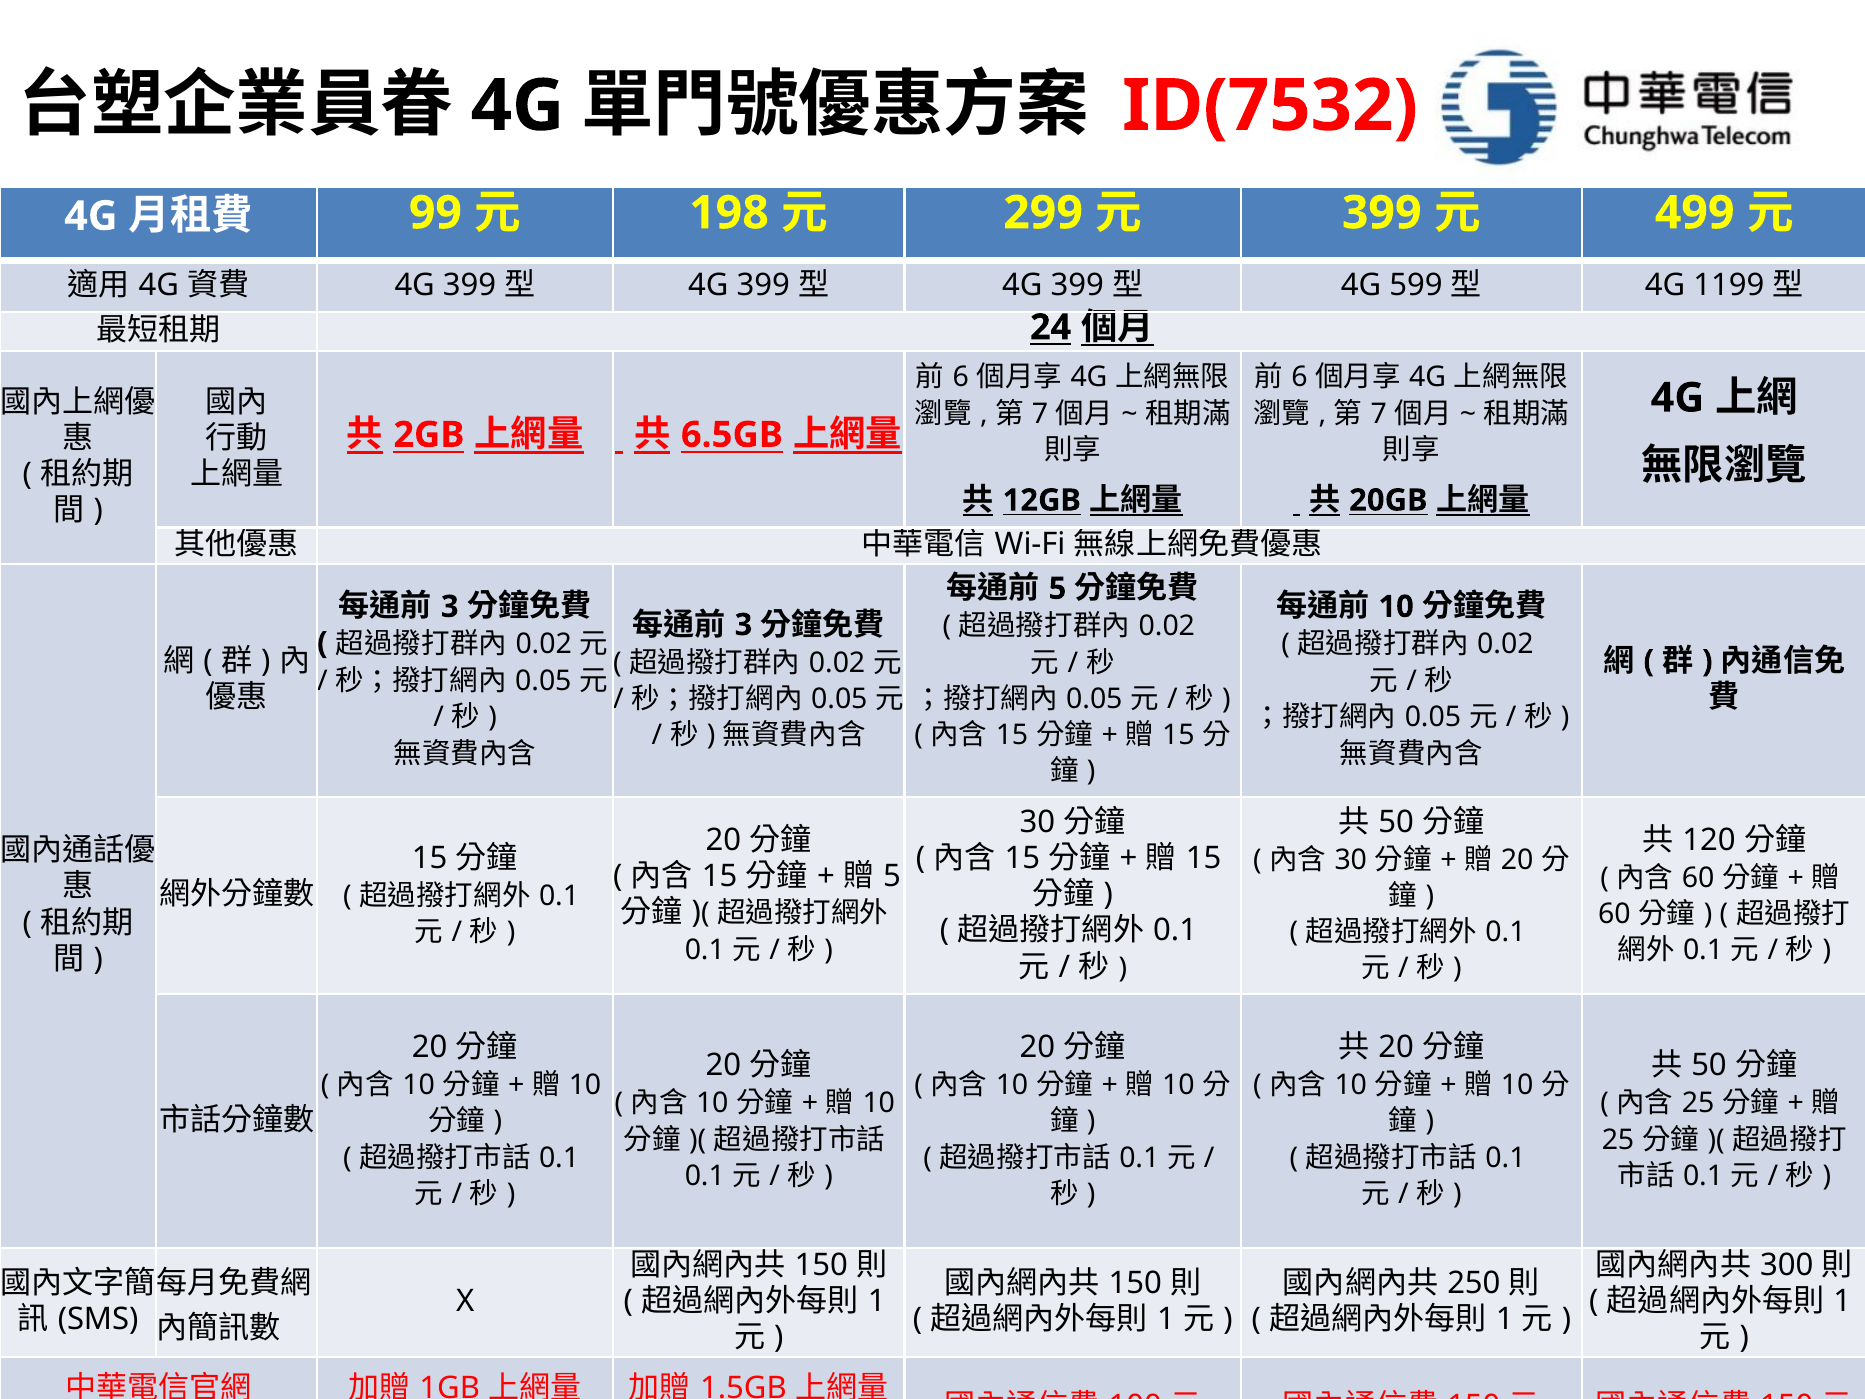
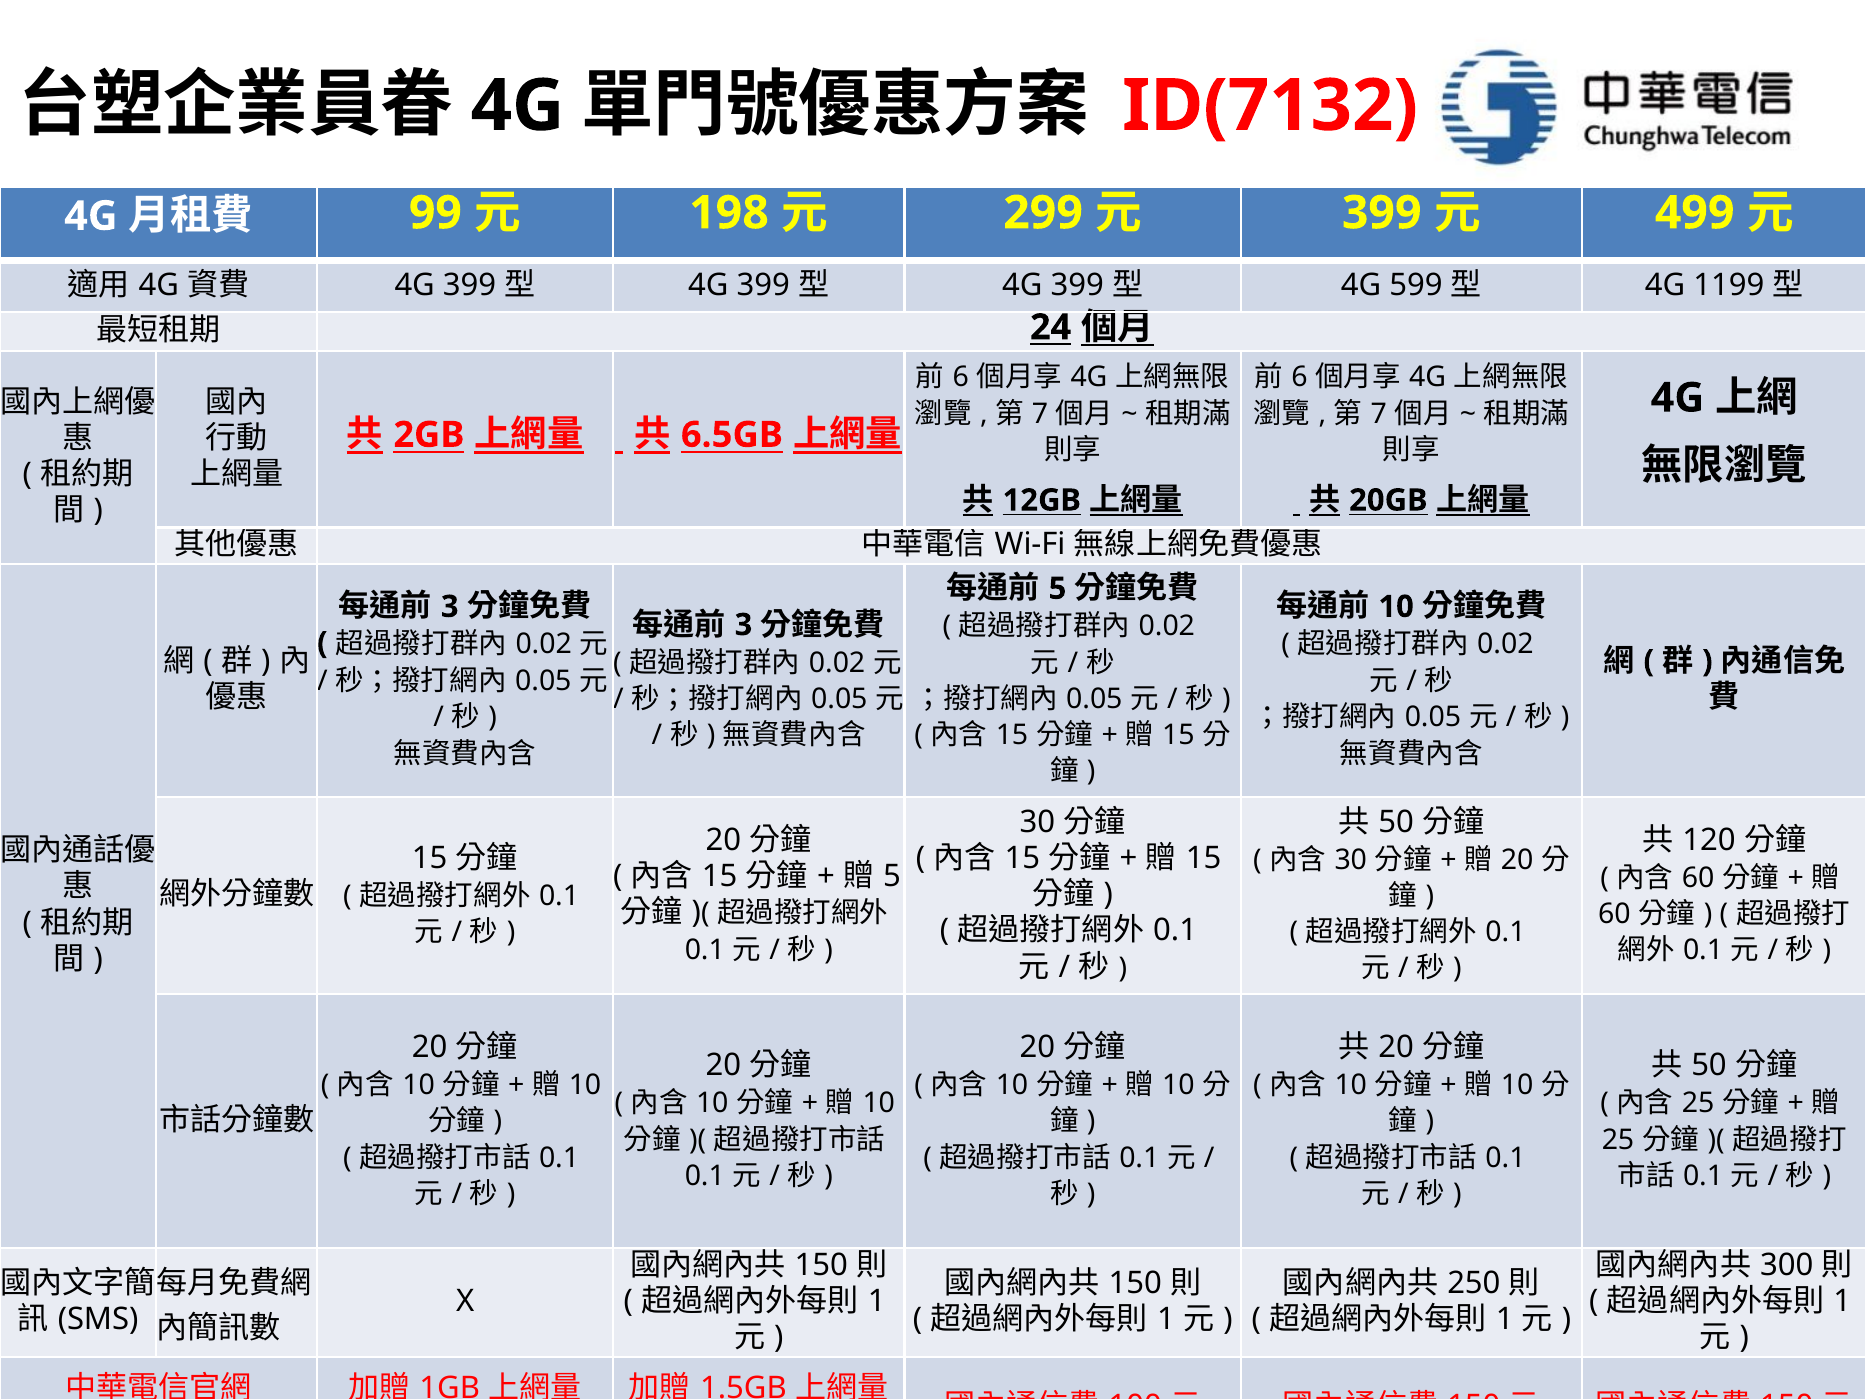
ID(7532: ID(7532 -> ID(7132
